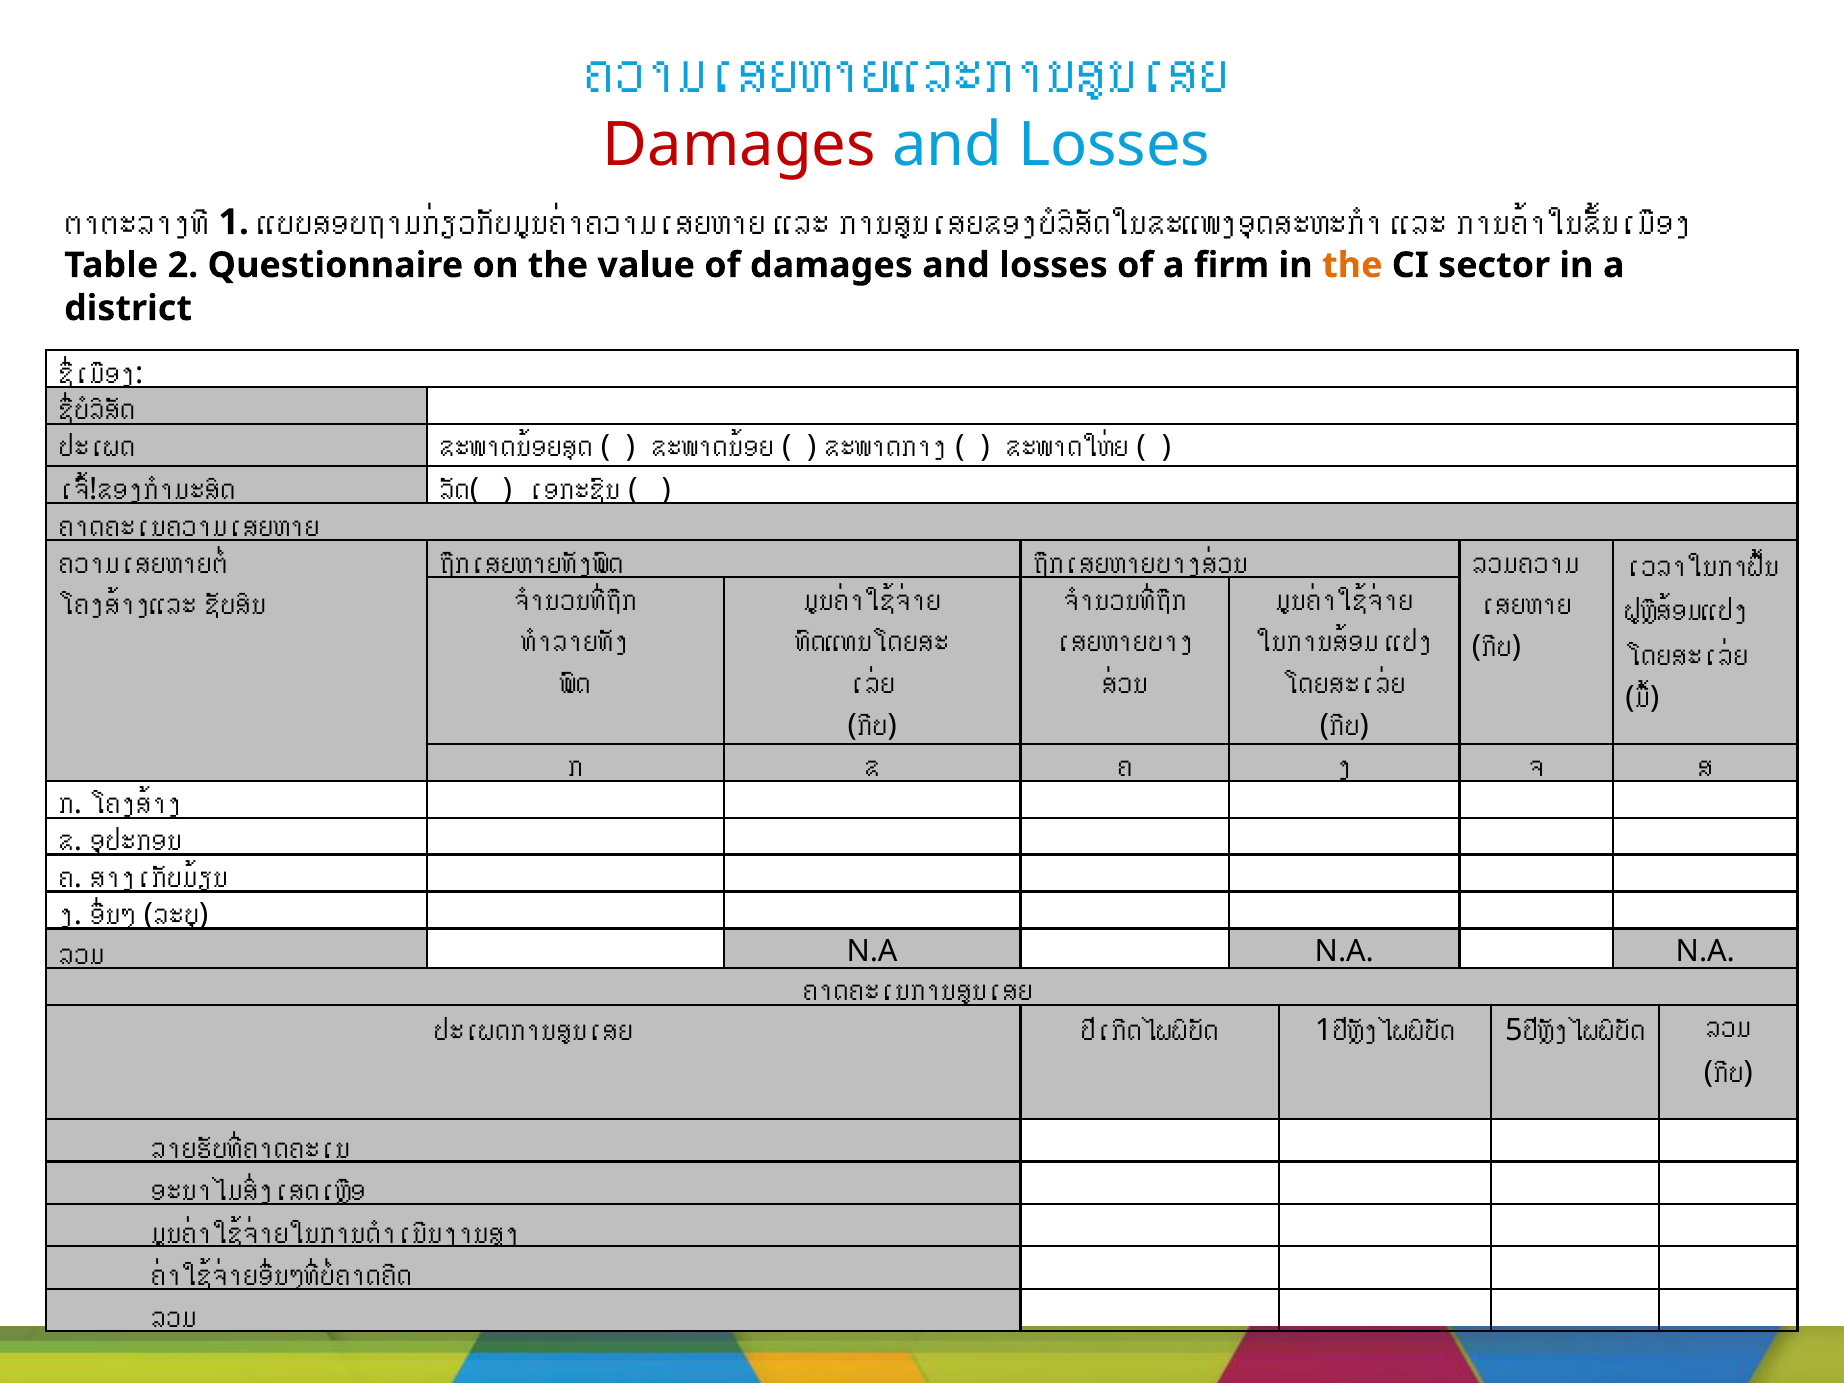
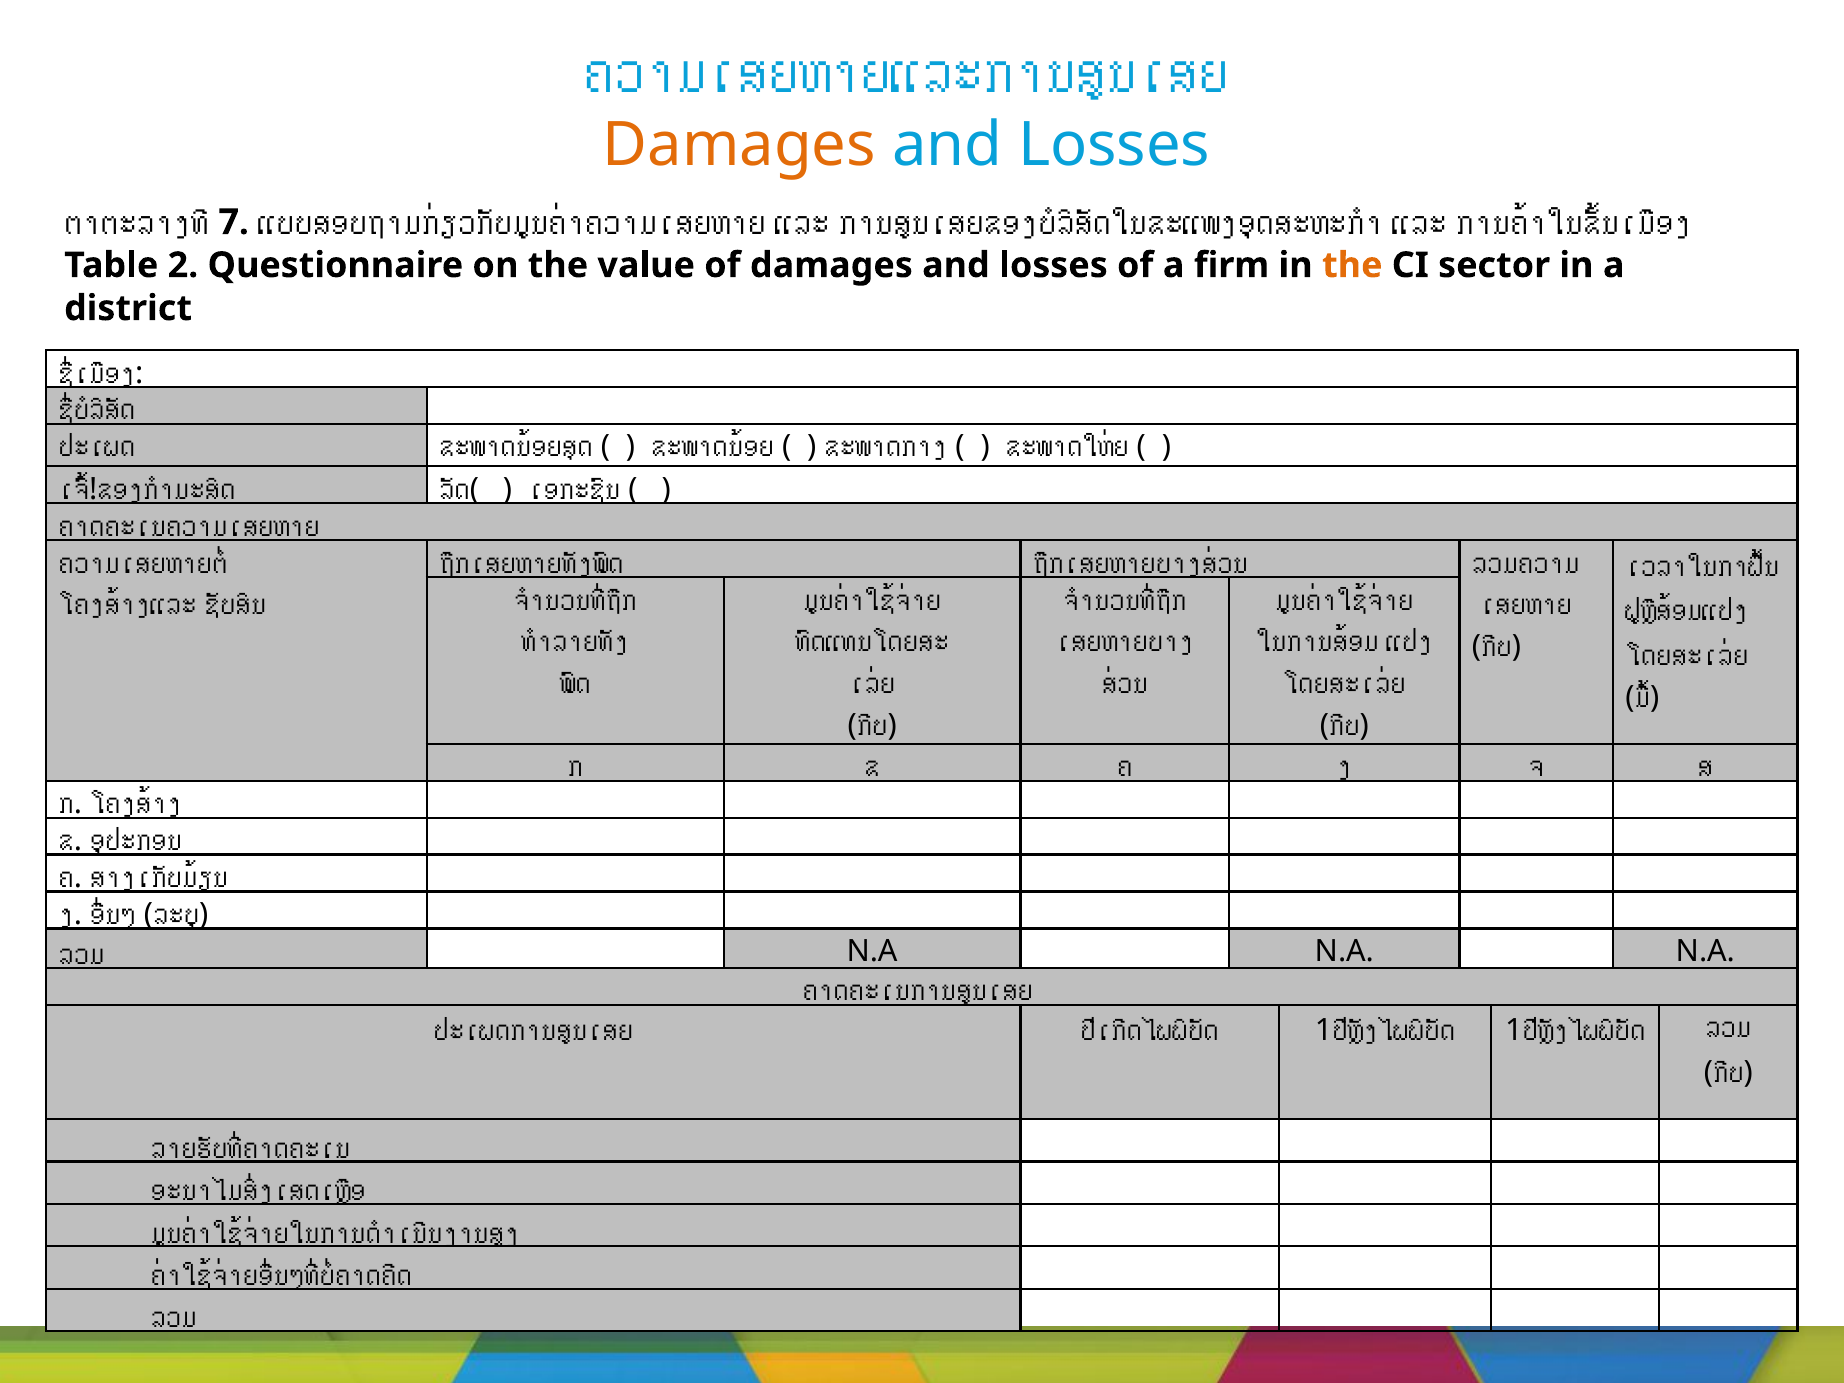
Damages at (739, 146) colour: red -> orange
1 at (234, 222): 1 -> 7
5 at (1514, 1031): 5 -> 1
